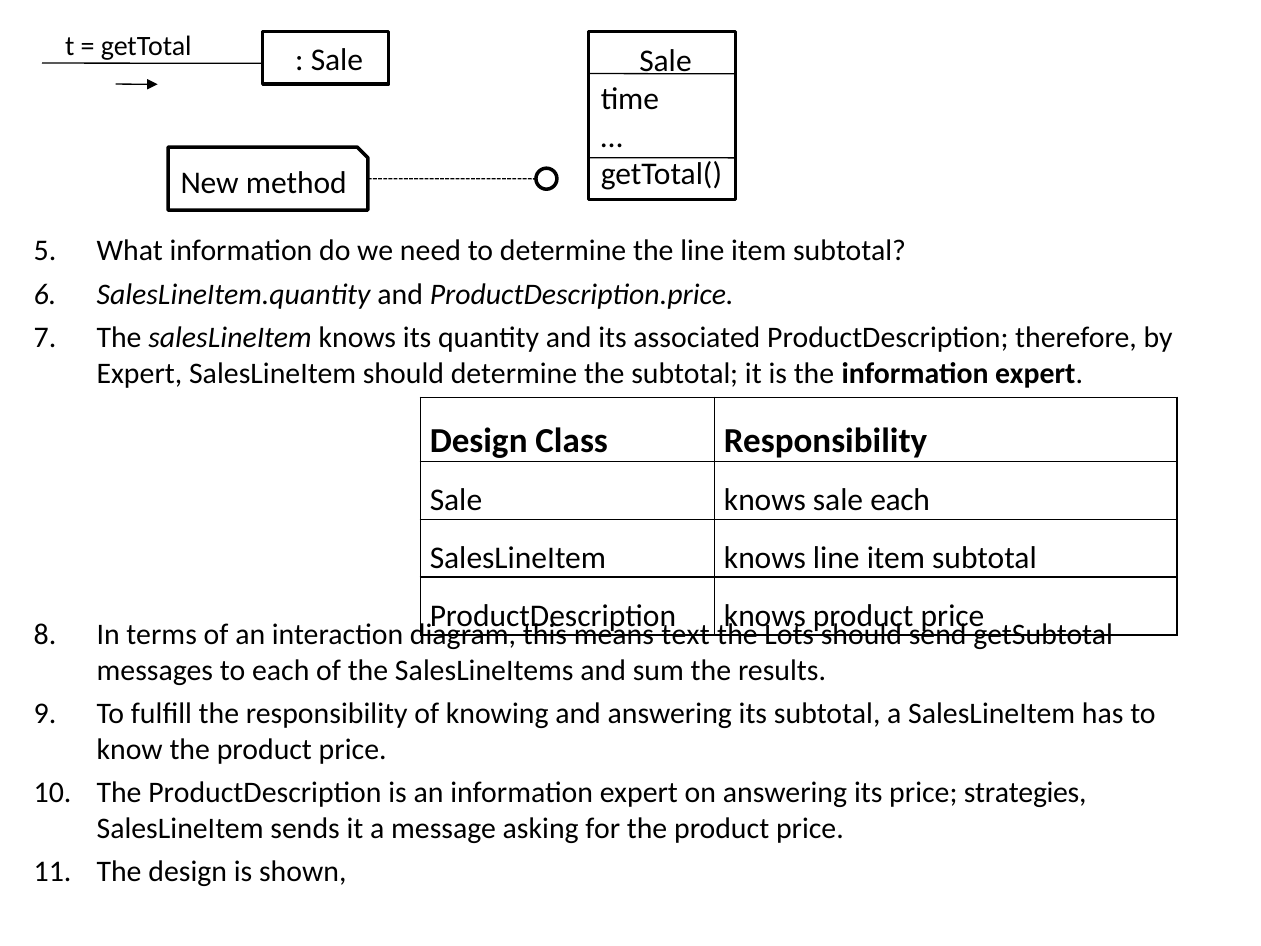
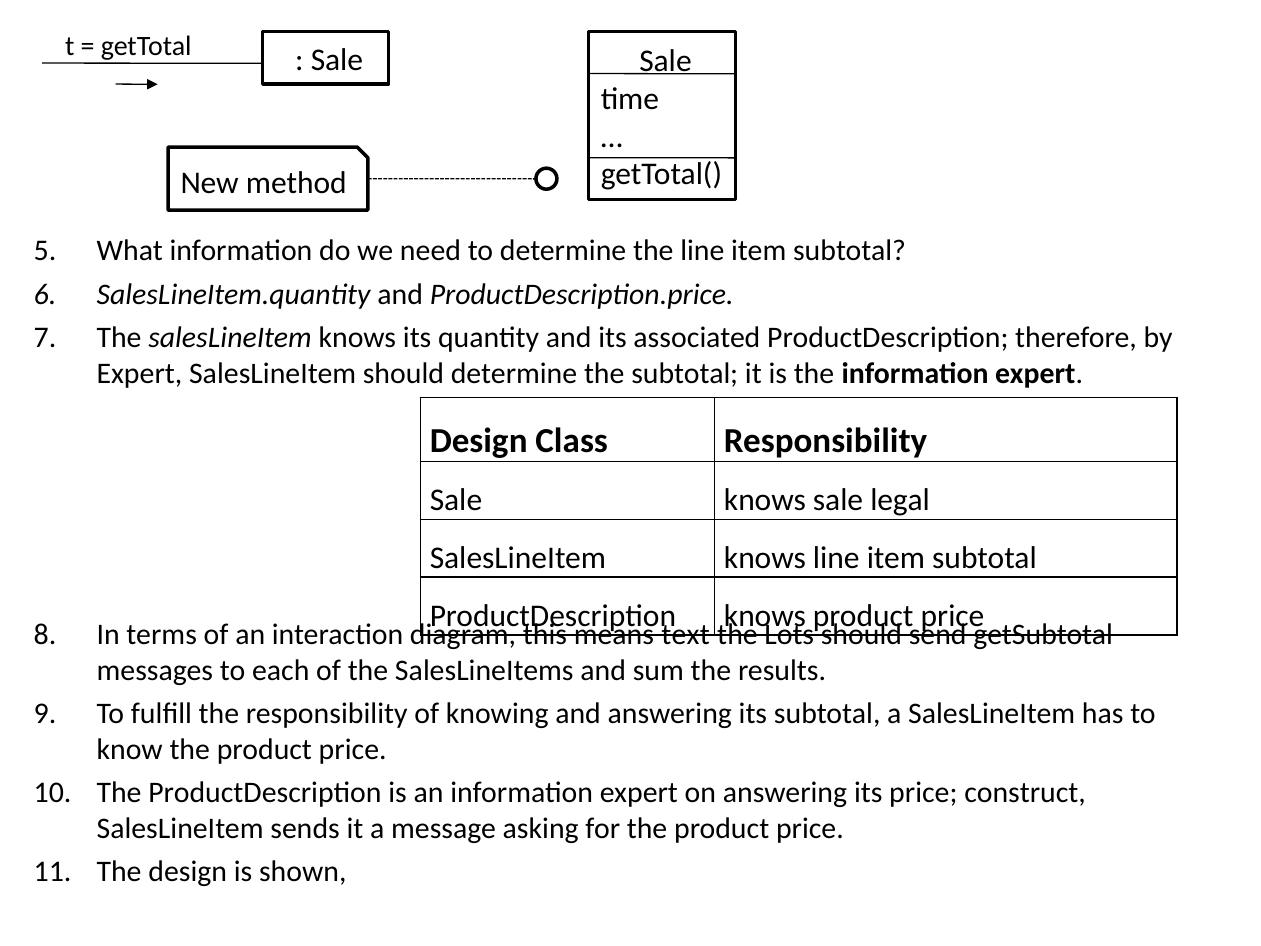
sale each: each -> legal
strategies: strategies -> construct
